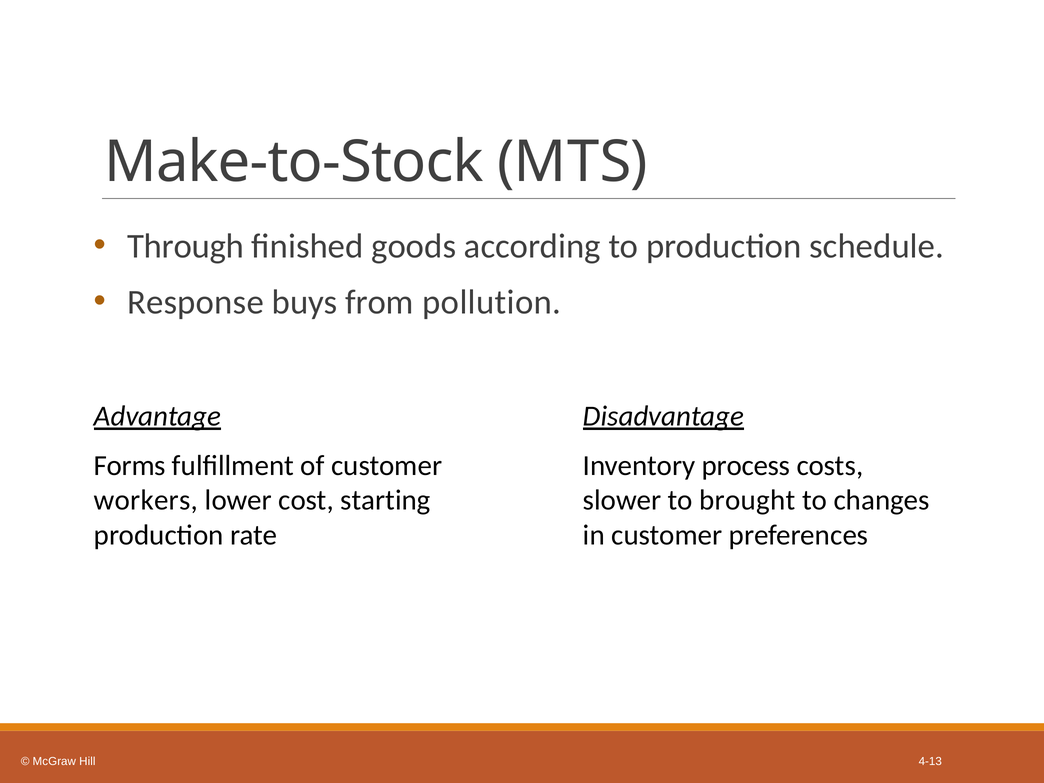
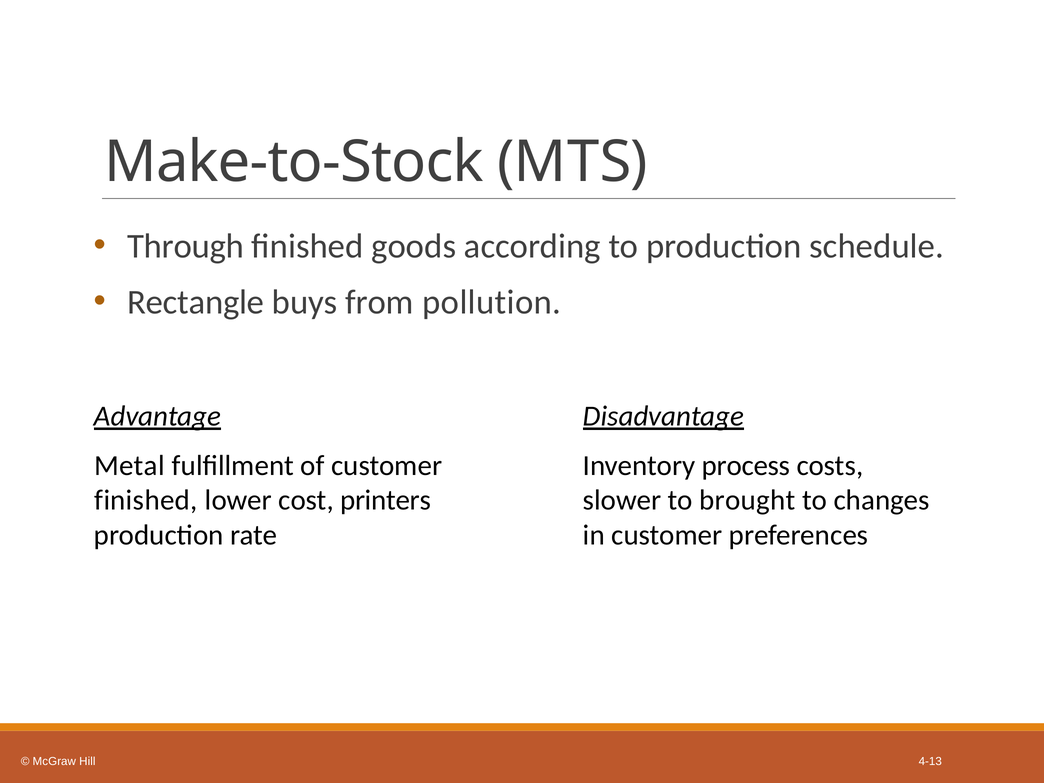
Response: Response -> Rectangle
Forms: Forms -> Metal
workers at (146, 500): workers -> finished
starting: starting -> printers
